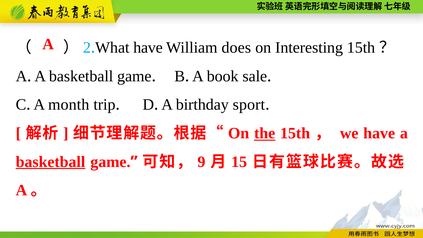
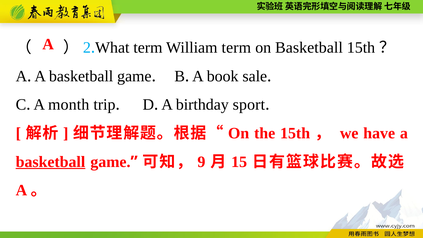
have at (148, 48): have -> term
William does: does -> term
on Interesting: Interesting -> Basketball
the underline: present -> none
